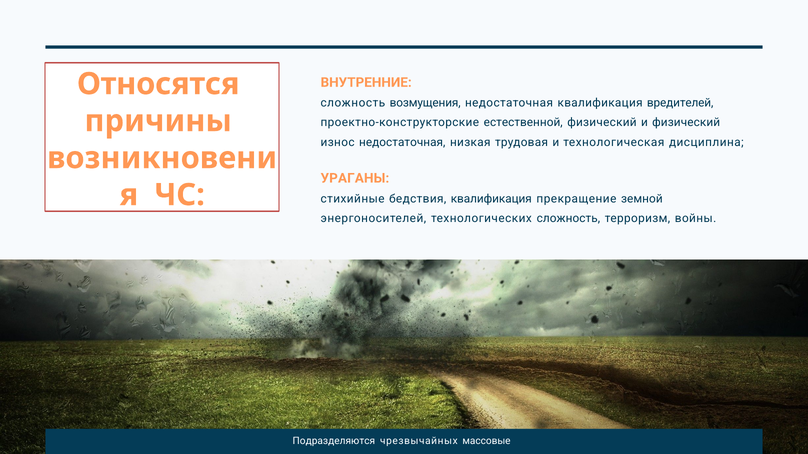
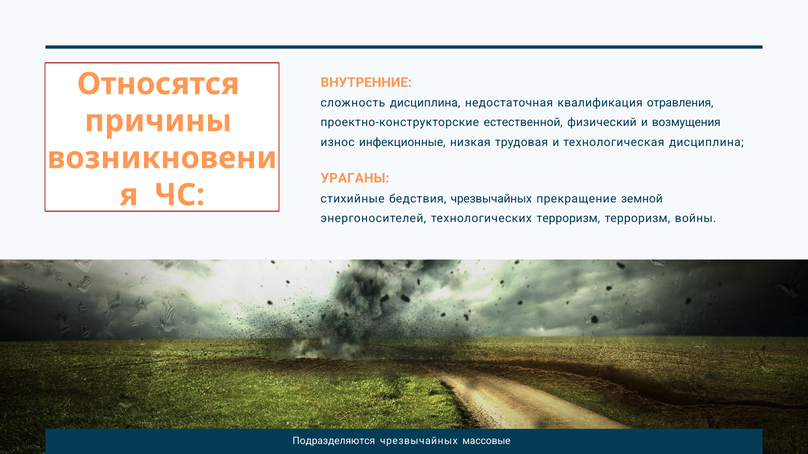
сложность возмущения: возмущения -> дисциплина
вредителей: вредителей -> отравления
и физический: физический -> возмущения
износ недостаточная: недостаточная -> инфекционные
бедствия квалификация: квалификация -> чрезвычайных
технологических сложность: сложность -> терроризм
